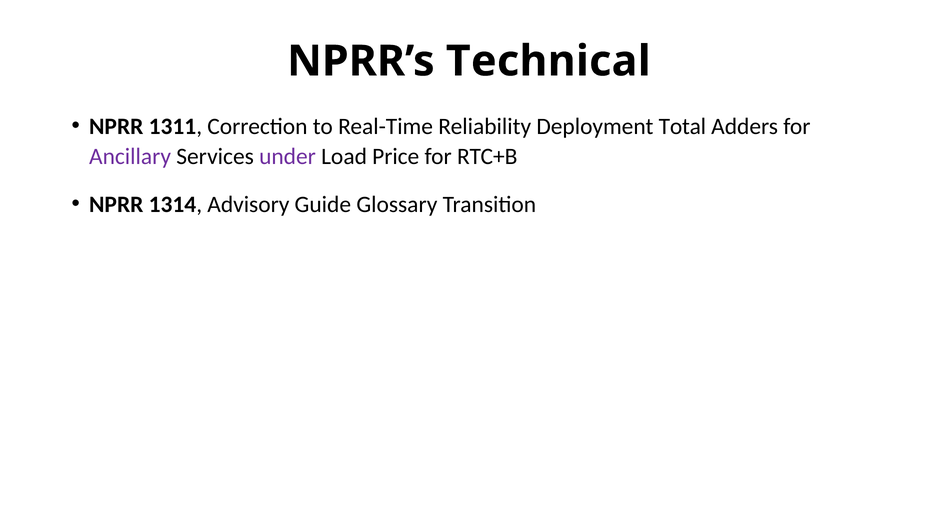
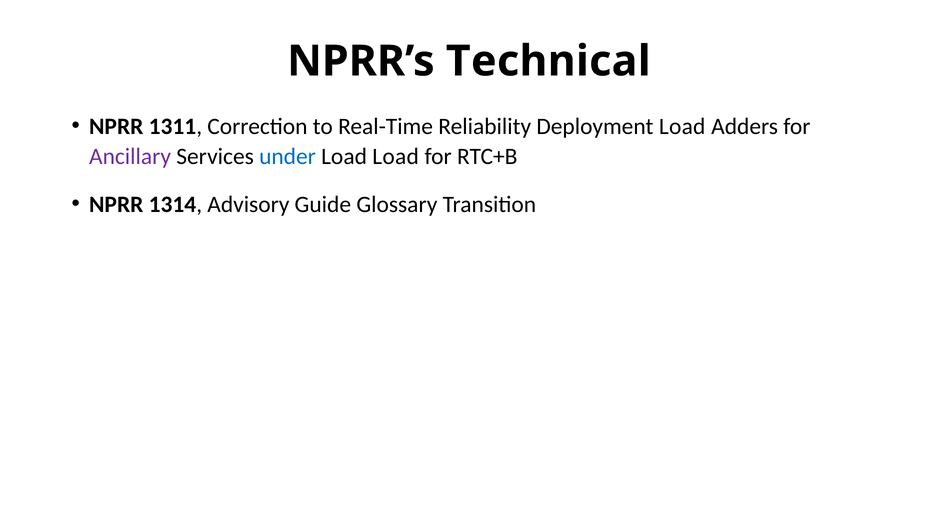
Deployment Total: Total -> Load
under colour: purple -> blue
Load Price: Price -> Load
